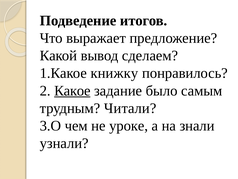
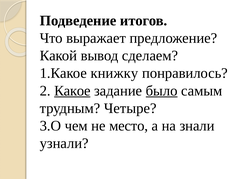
было underline: none -> present
Читали: Читали -> Четыре
уроке: уроке -> место
